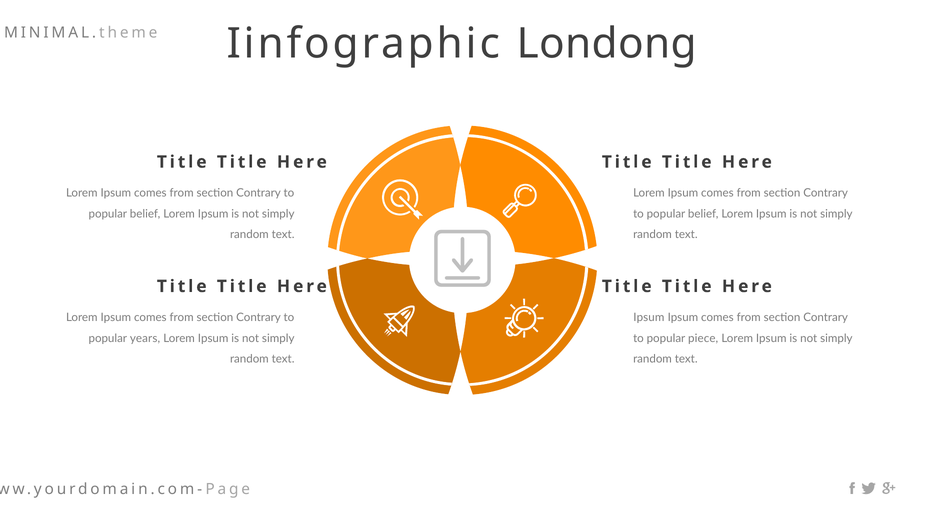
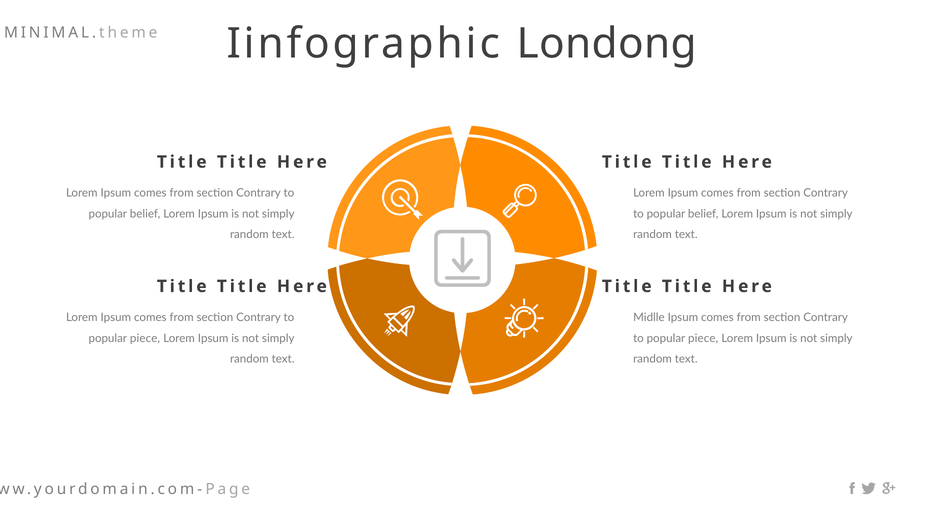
Ipsum at (649, 318): Ipsum -> Midlle
years at (145, 338): years -> piece
